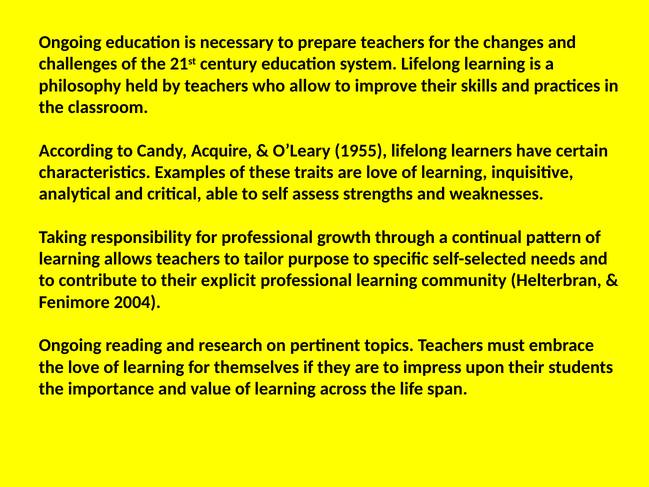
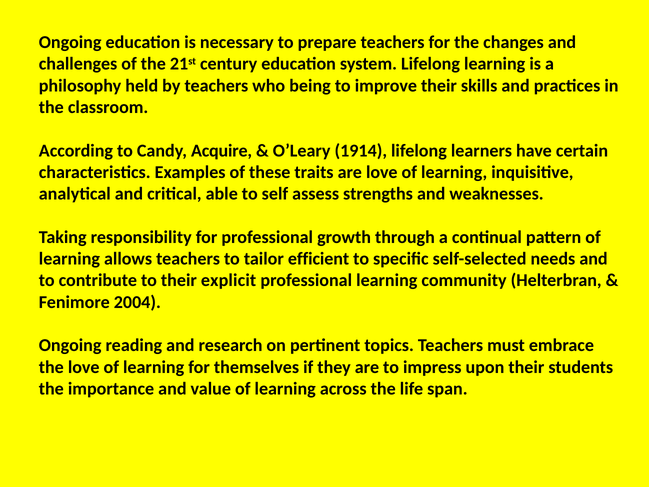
allow: allow -> being
1955: 1955 -> 1914
purpose: purpose -> efficient
